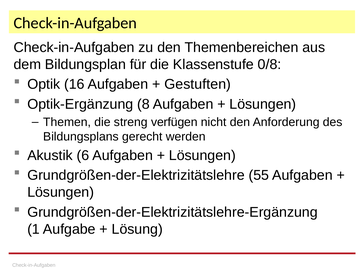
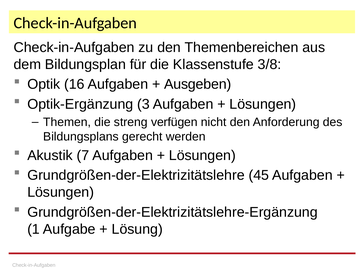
0/8: 0/8 -> 3/8
Gestuften: Gestuften -> Ausgeben
8: 8 -> 3
6: 6 -> 7
55: 55 -> 45
